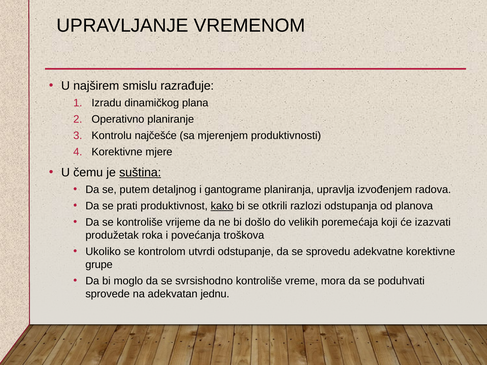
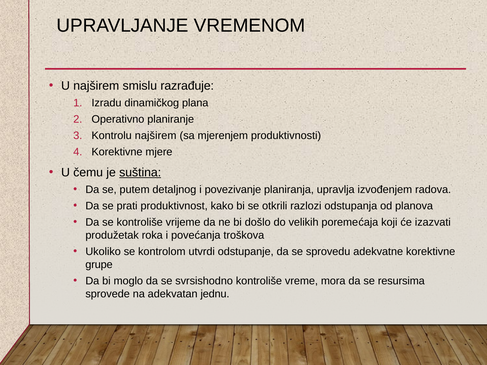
Kontrolu najčešće: najčešće -> najširem
gantograme: gantograme -> povezivanje
kako underline: present -> none
poduhvati: poduhvati -> resursima
